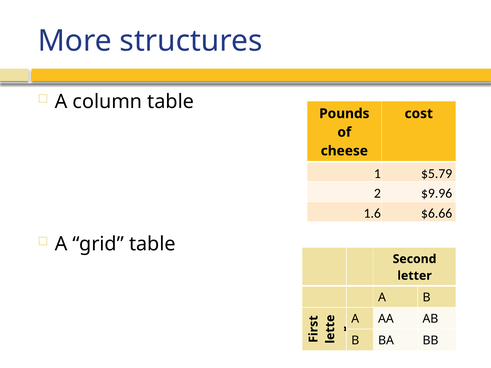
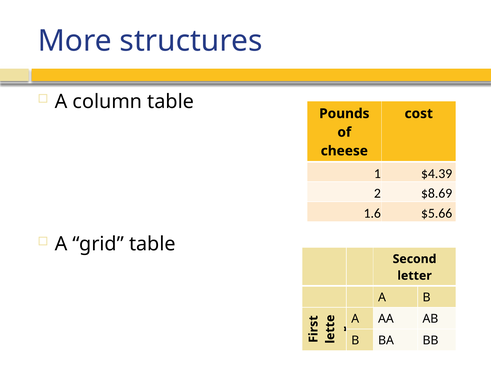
$5.79: $5.79 -> $4.39
$9.96: $9.96 -> $8.69
$6.66: $6.66 -> $5.66
